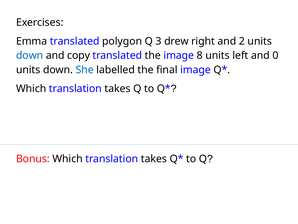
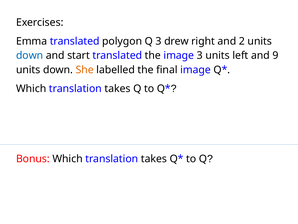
copy: copy -> start
image 8: 8 -> 3
0: 0 -> 9
She colour: blue -> orange
